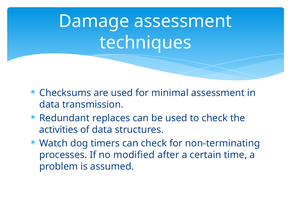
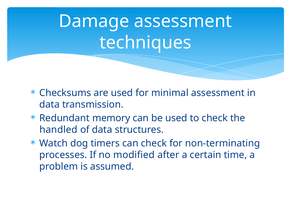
replaces: replaces -> memory
activities: activities -> handled
